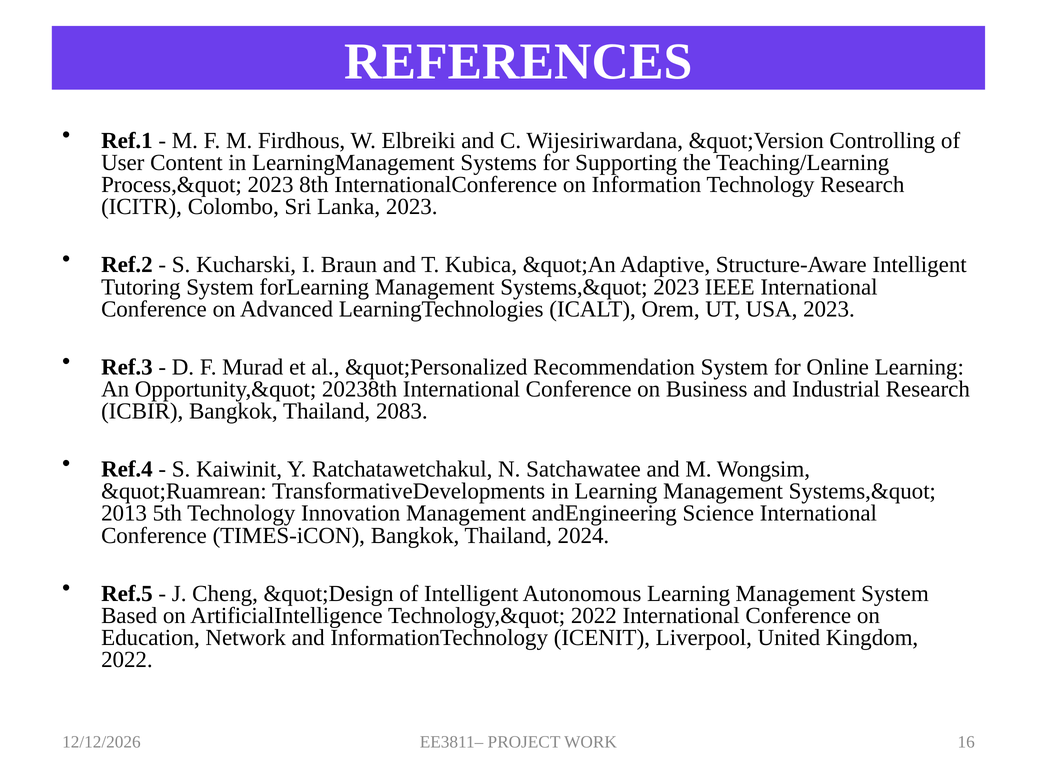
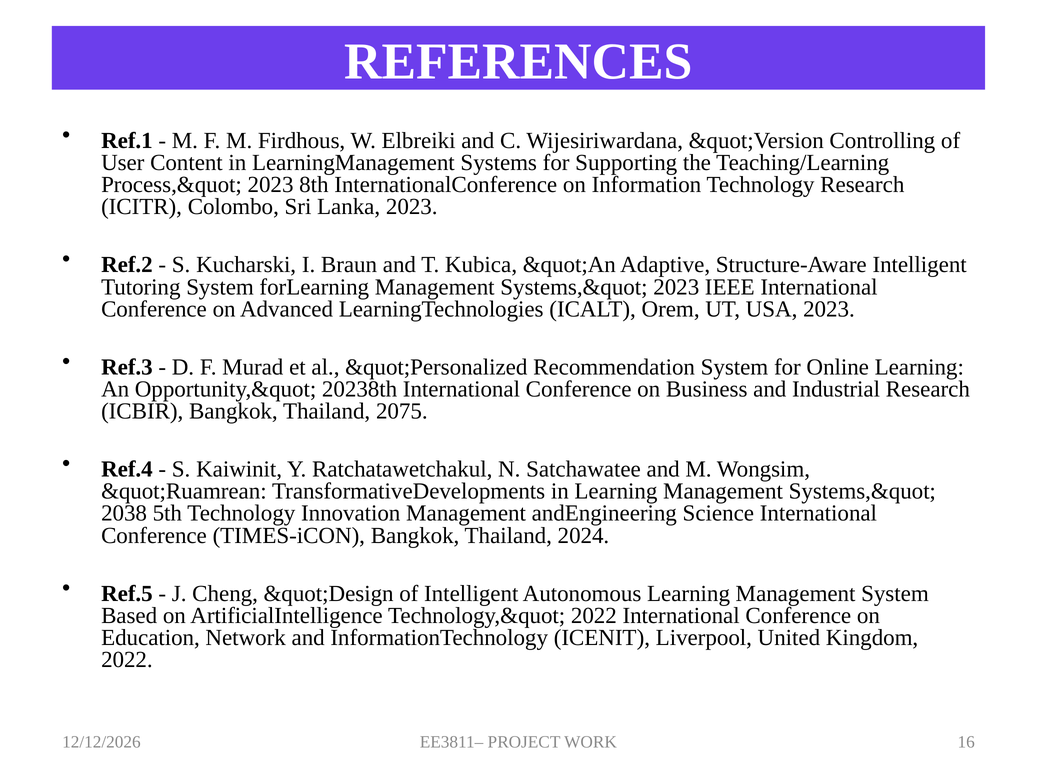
2083: 2083 -> 2075
2013: 2013 -> 2038
